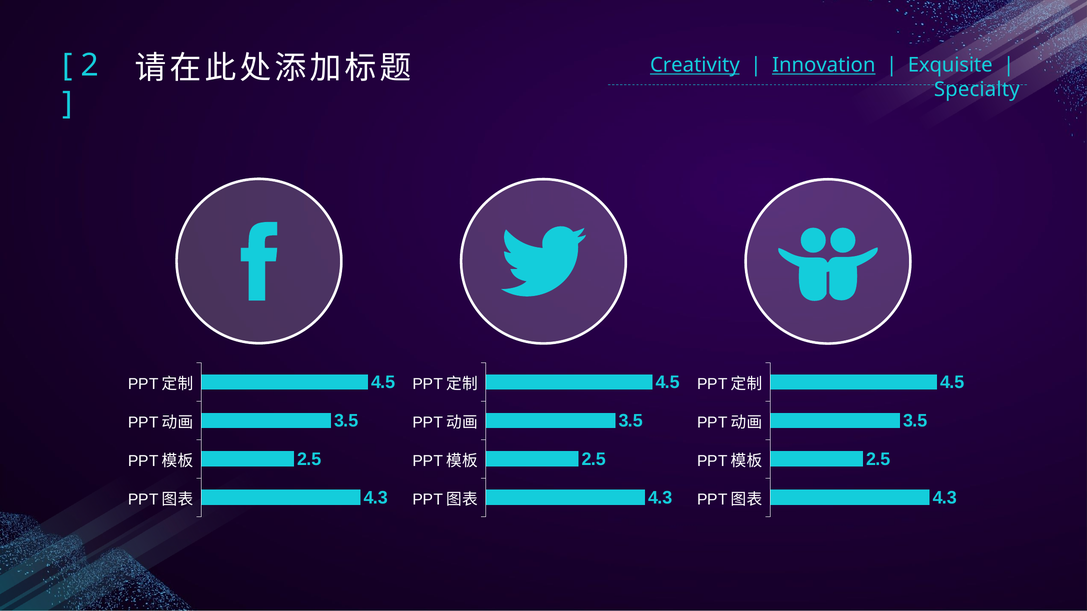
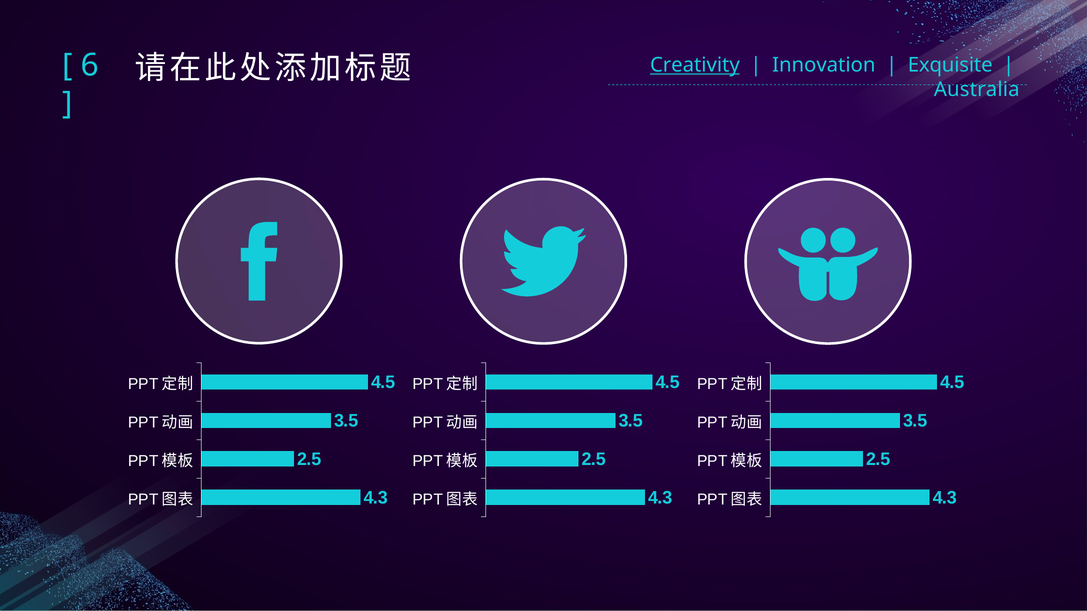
Innovation underline: present -> none
2: 2 -> 6
Specialty: Specialty -> Australia
